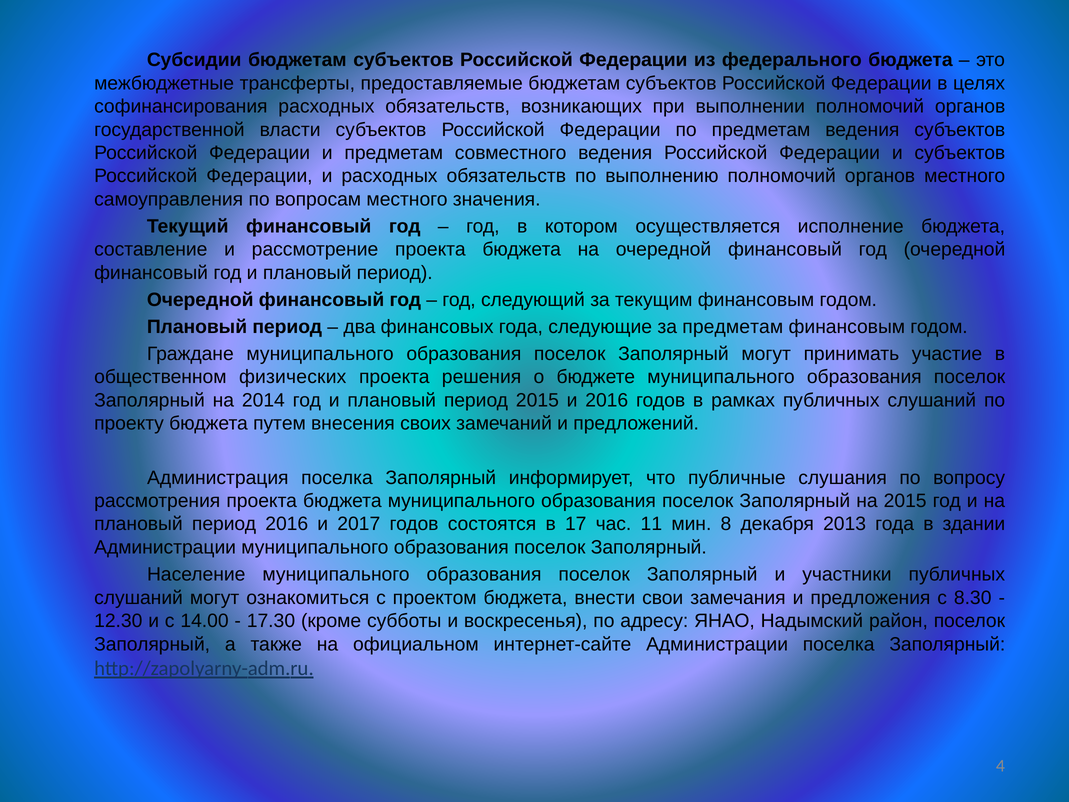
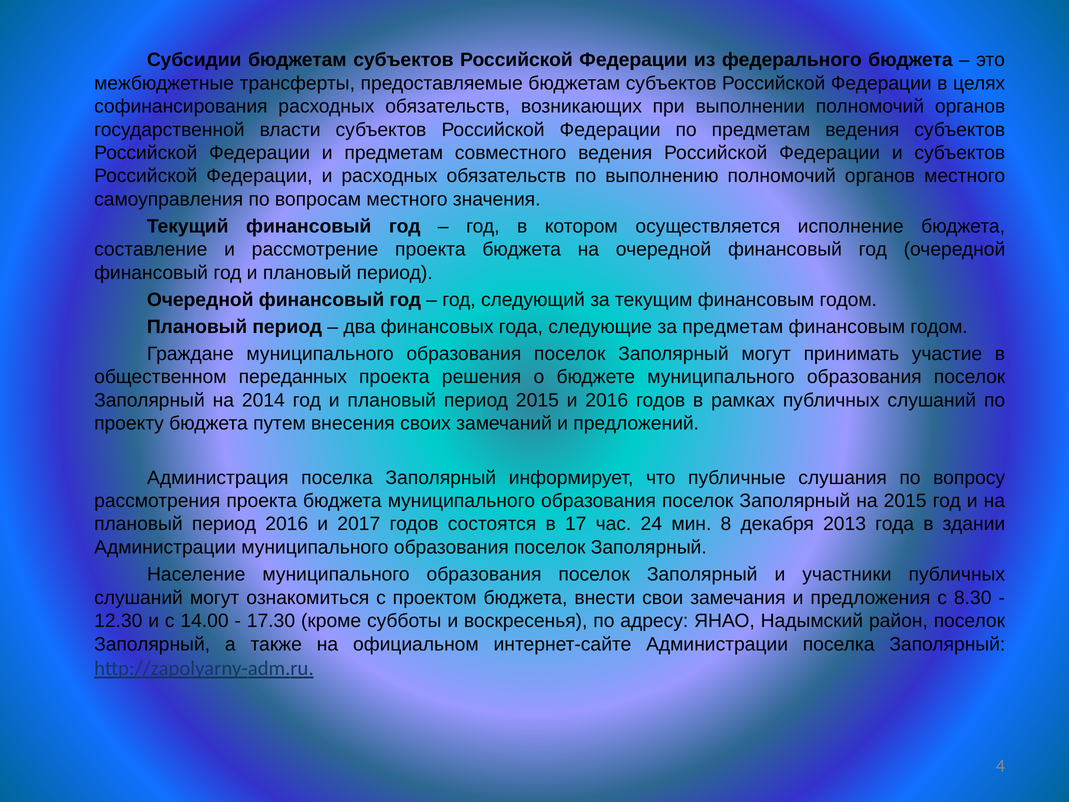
физических: физических -> переданных
11: 11 -> 24
